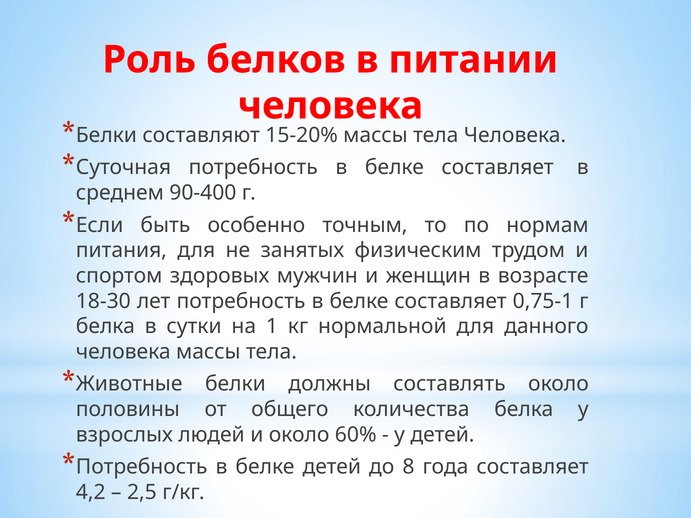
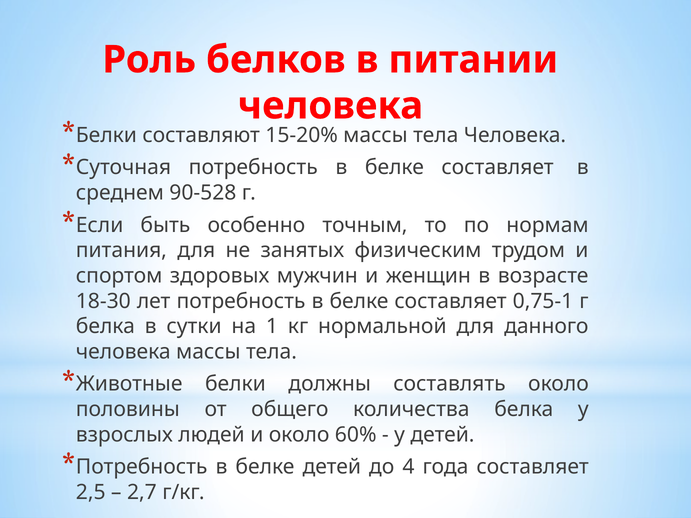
90-400: 90-400 -> 90-528
8: 8 -> 4
4,2: 4,2 -> 2,5
2,5: 2,5 -> 2,7
